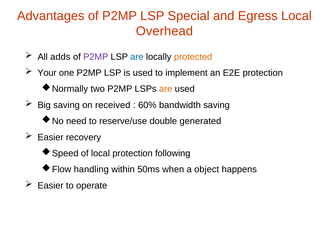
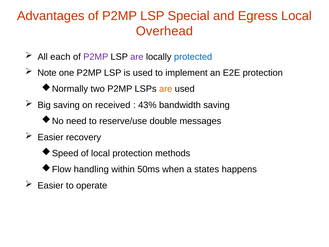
adds: adds -> each
are at (137, 57) colour: blue -> purple
protected colour: orange -> blue
Your: Your -> Note
60%: 60% -> 43%
generated: generated -> messages
following: following -> methods
object: object -> states
